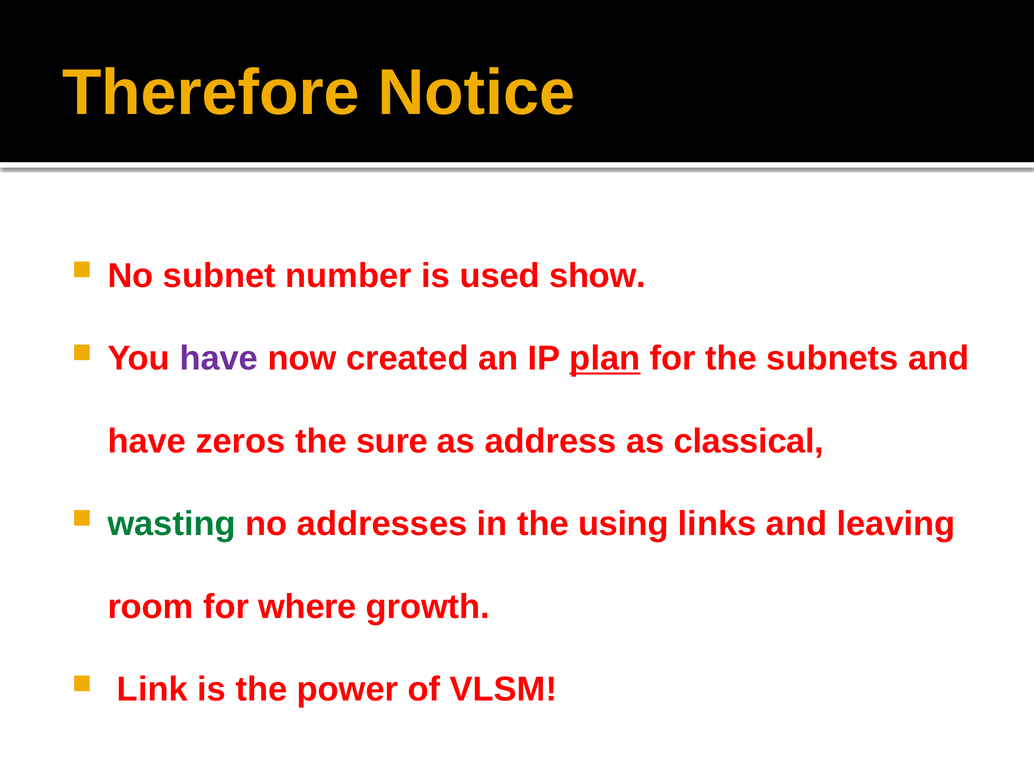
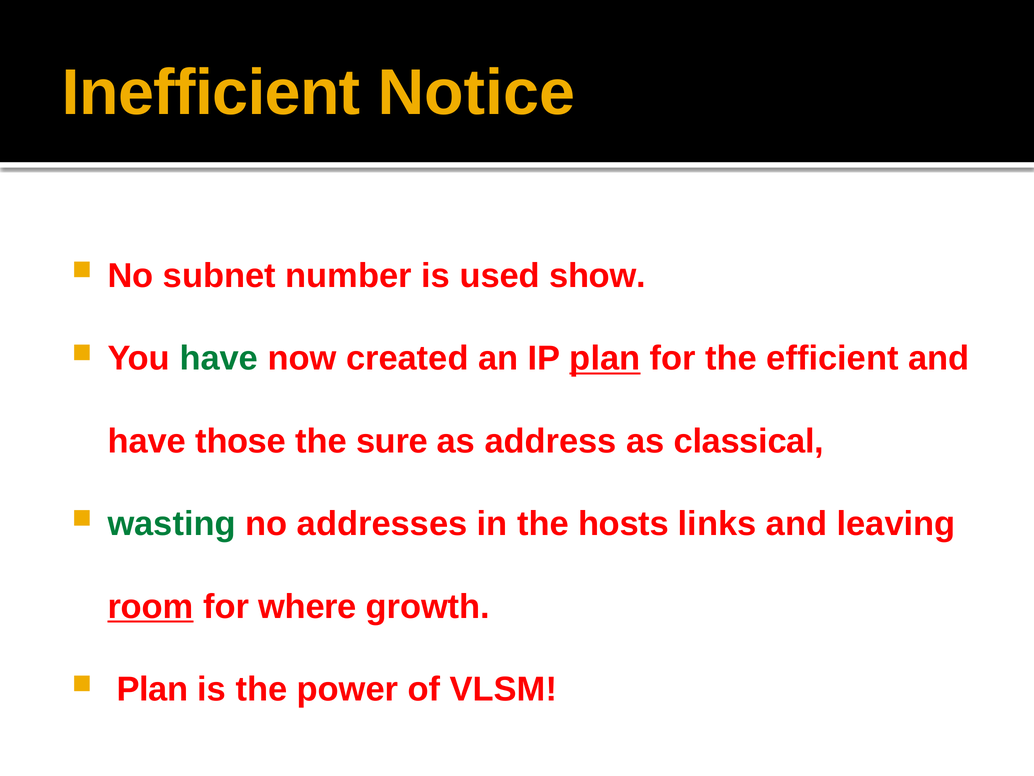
Therefore: Therefore -> Inefficient
have at (219, 358) colour: purple -> green
subnets: subnets -> efficient
zeros: zeros -> those
using: using -> hosts
room underline: none -> present
Link at (152, 689): Link -> Plan
